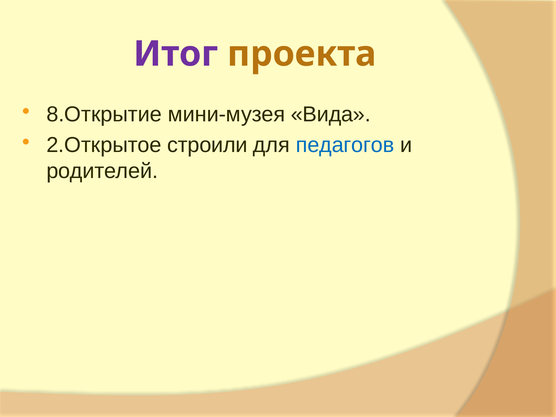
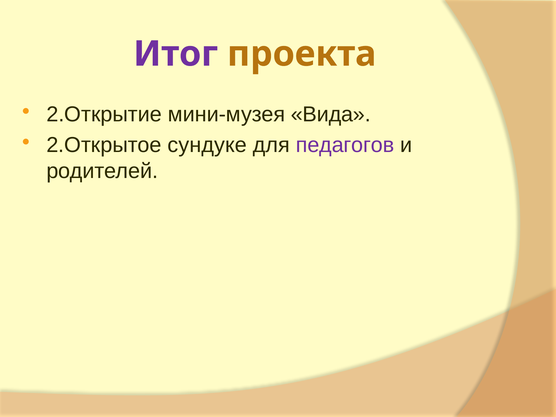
8.Открытие: 8.Открытие -> 2.Открытие
строили: строили -> сундуке
педагогов colour: blue -> purple
